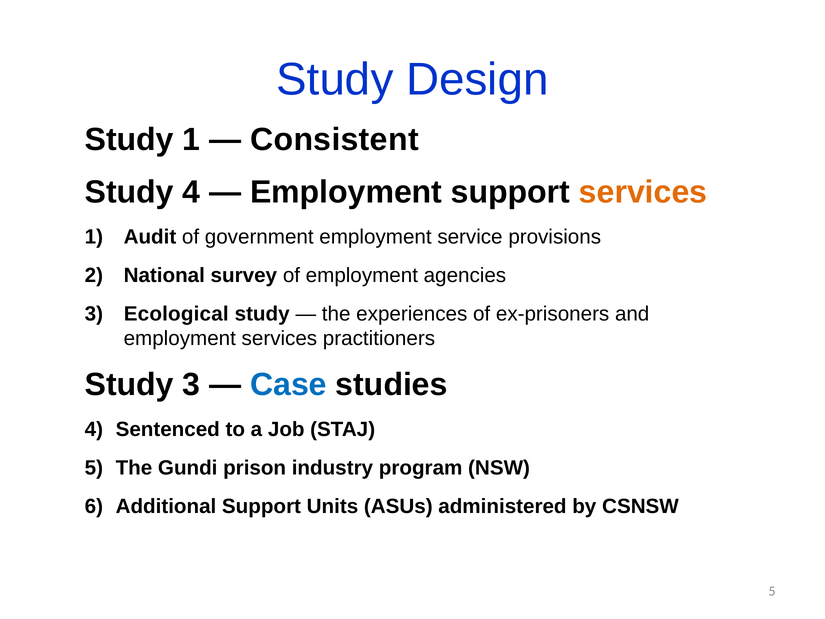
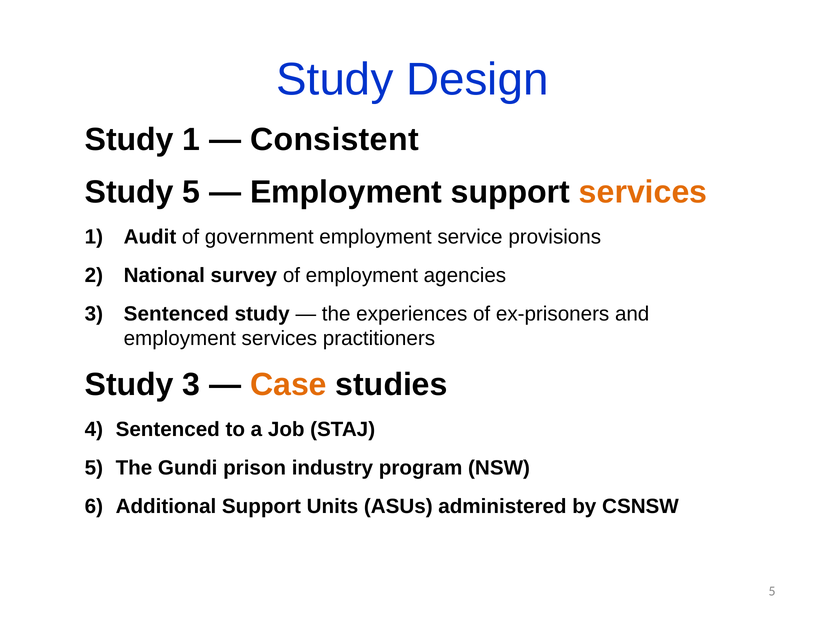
Study 4: 4 -> 5
3 Ecological: Ecological -> Sentenced
Case colour: blue -> orange
